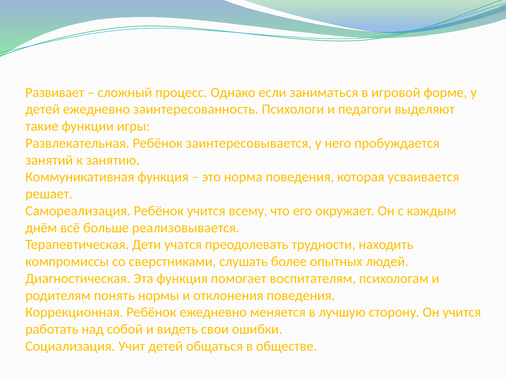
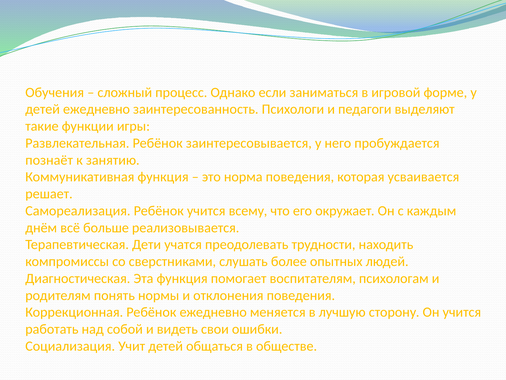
Развивает: Развивает -> Обучения
занятий: занятий -> познаёт
